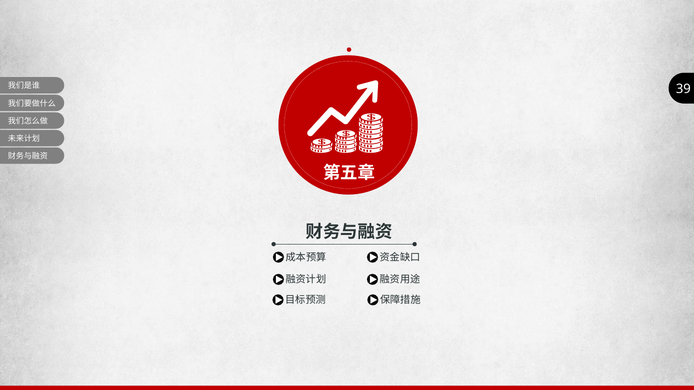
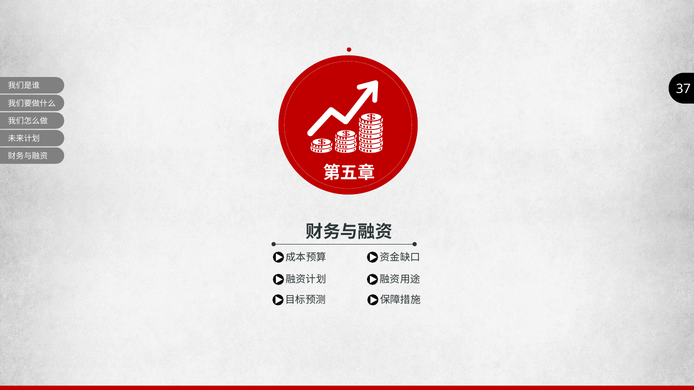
39: 39 -> 37
